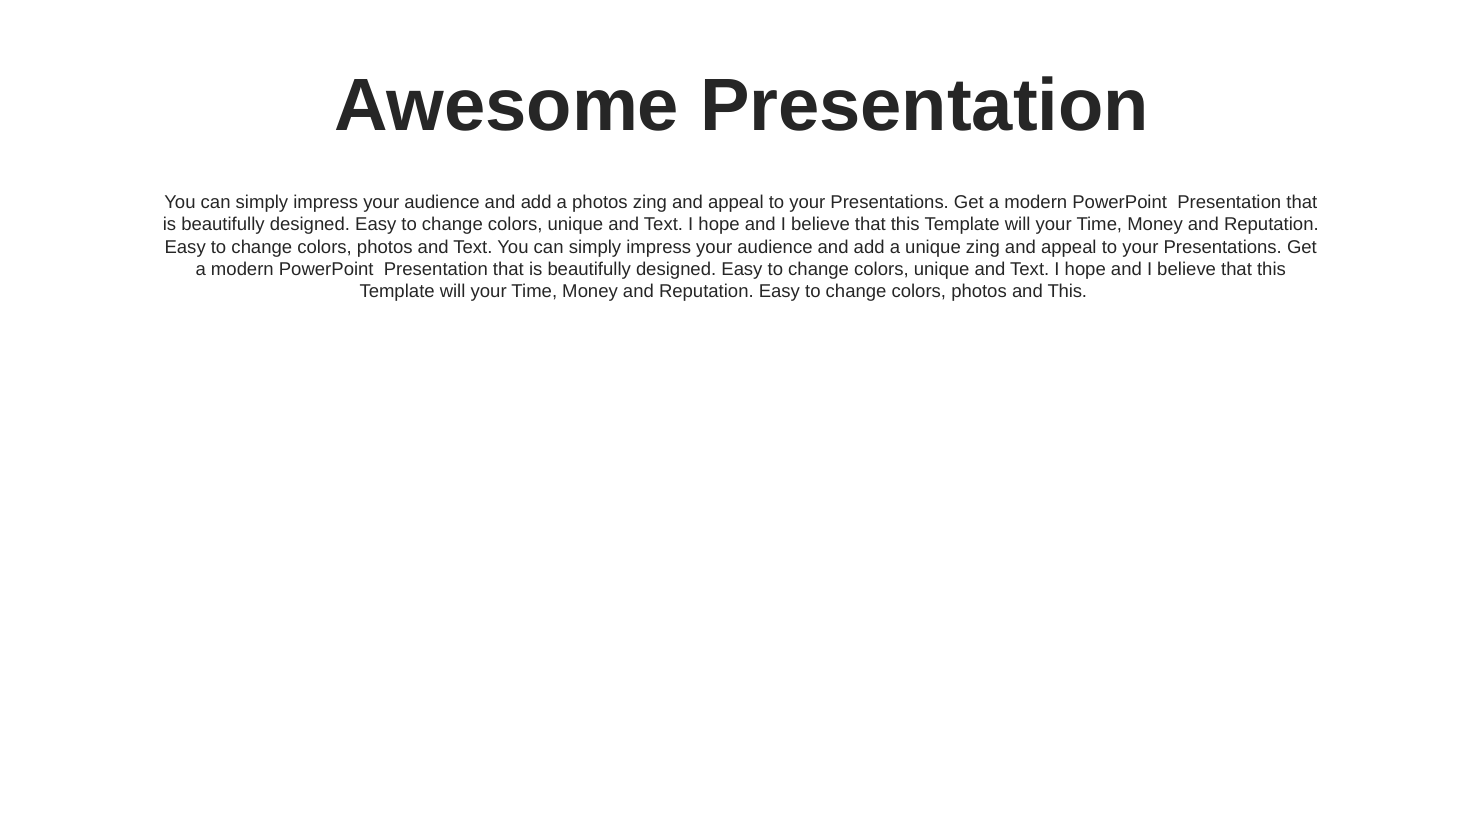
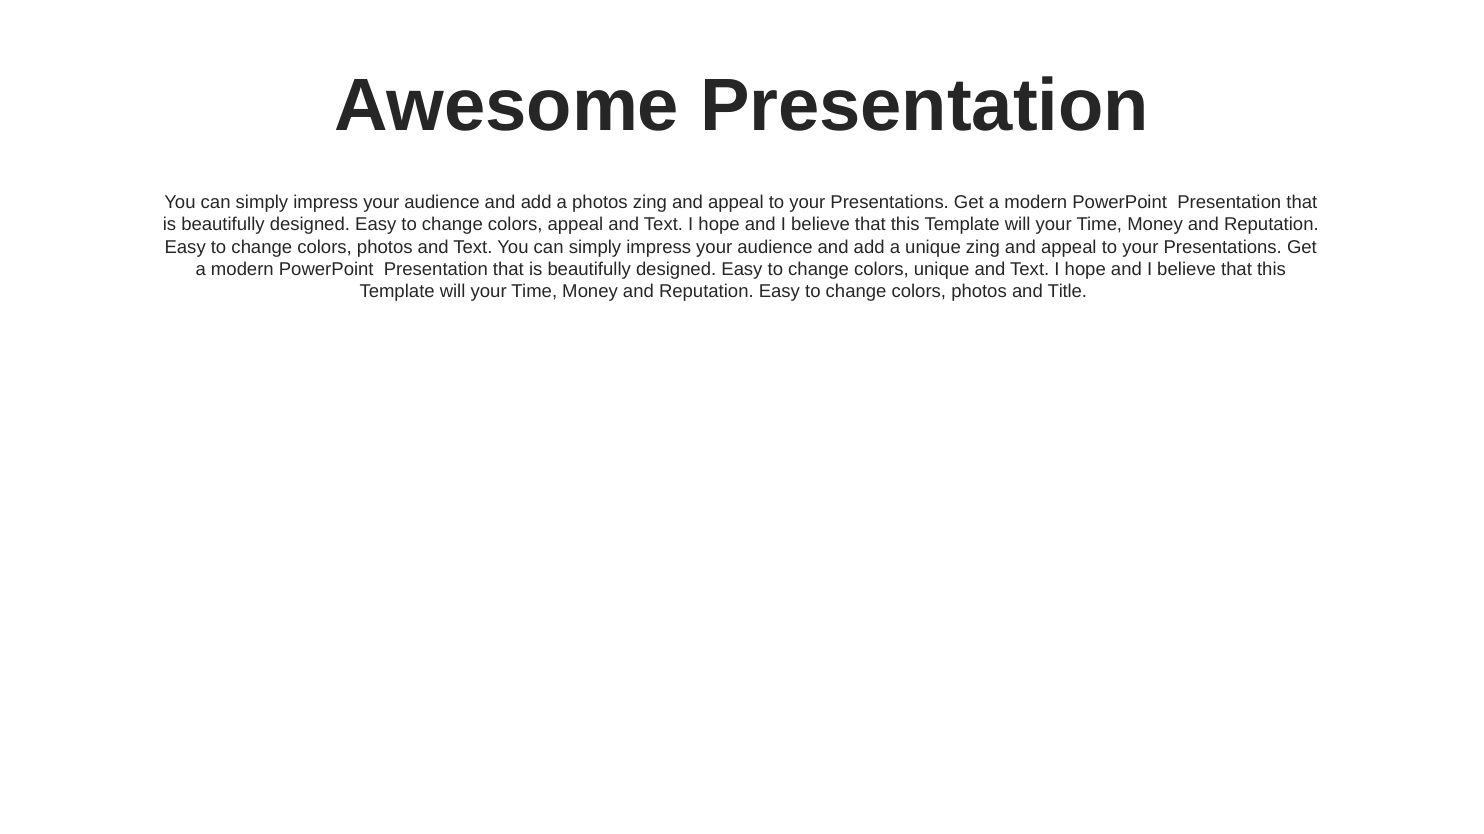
unique at (575, 225): unique -> appeal
and This: This -> Title
